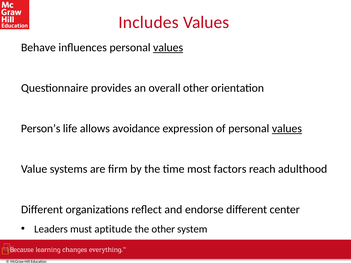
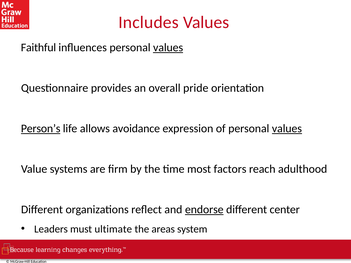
Behave: Behave -> Faithful
overall other: other -> pride
Person’s underline: none -> present
endorse underline: none -> present
aptitude: aptitude -> ultimate
the other: other -> areas
